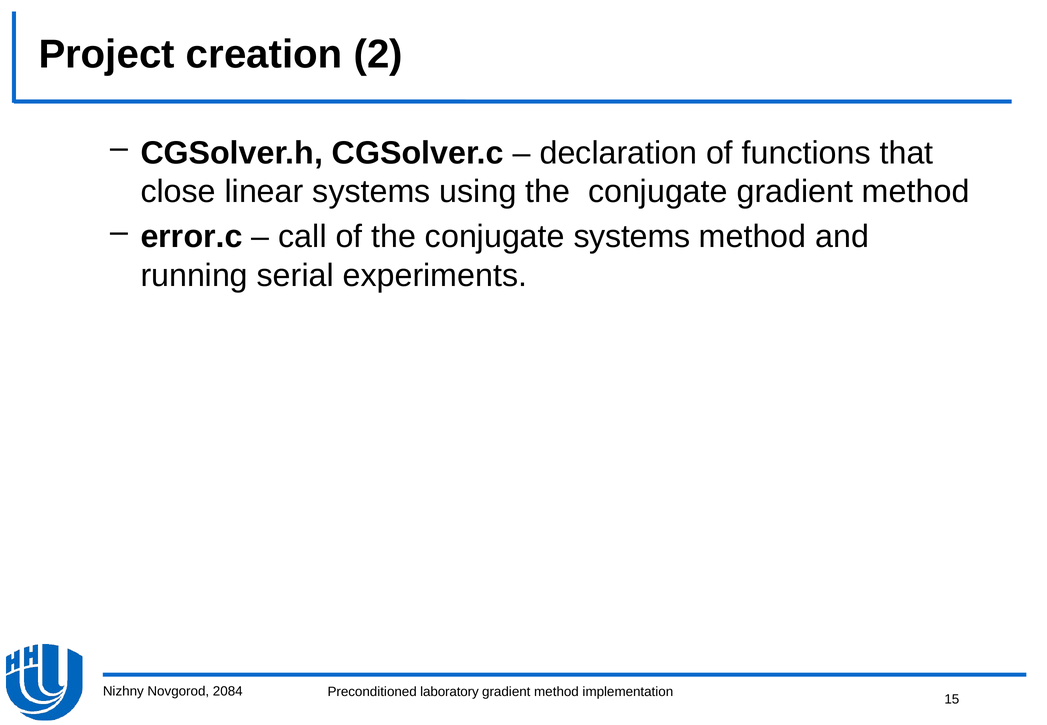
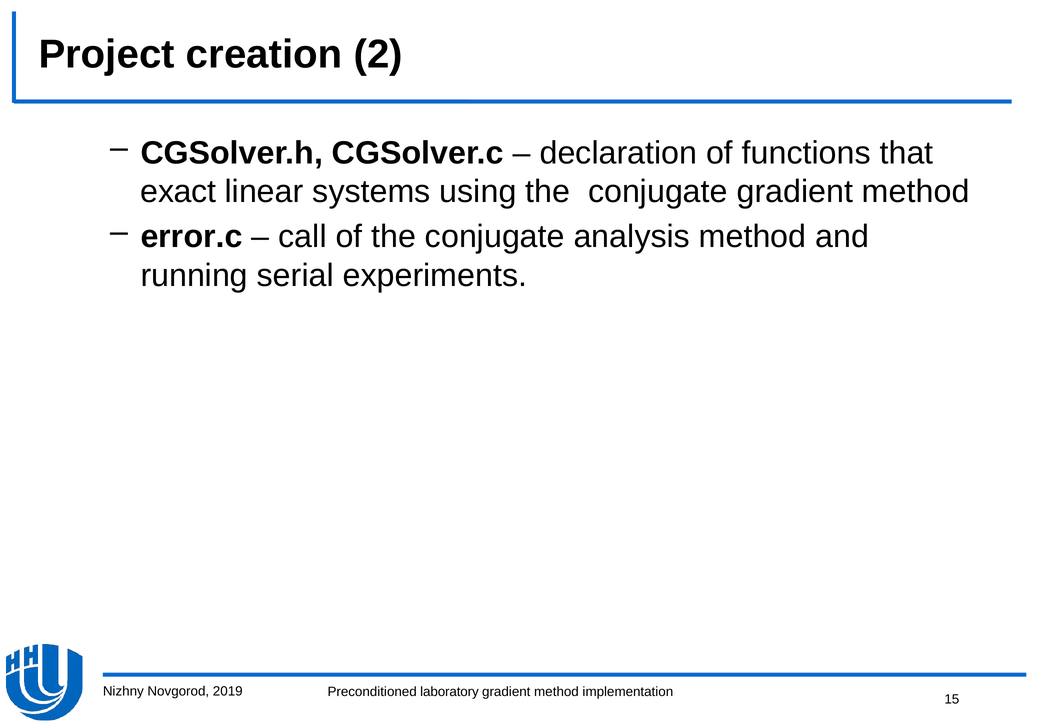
close: close -> exact
conjugate systems: systems -> analysis
2084: 2084 -> 2019
